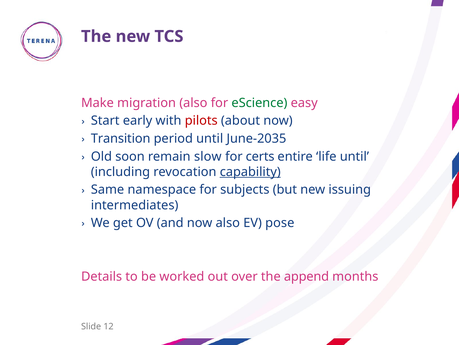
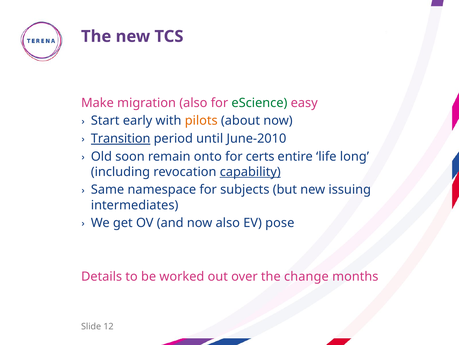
pilots colour: red -> orange
Transition underline: none -> present
June-2035: June-2035 -> June-2010
slow: slow -> onto
life until: until -> long
append: append -> change
